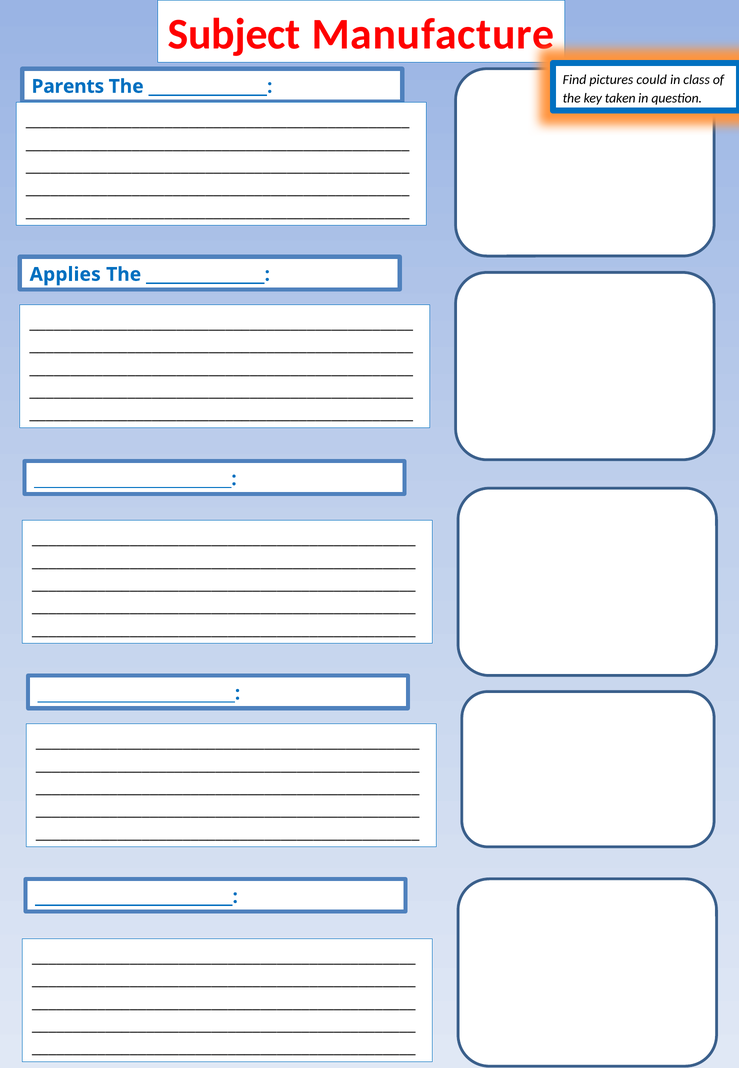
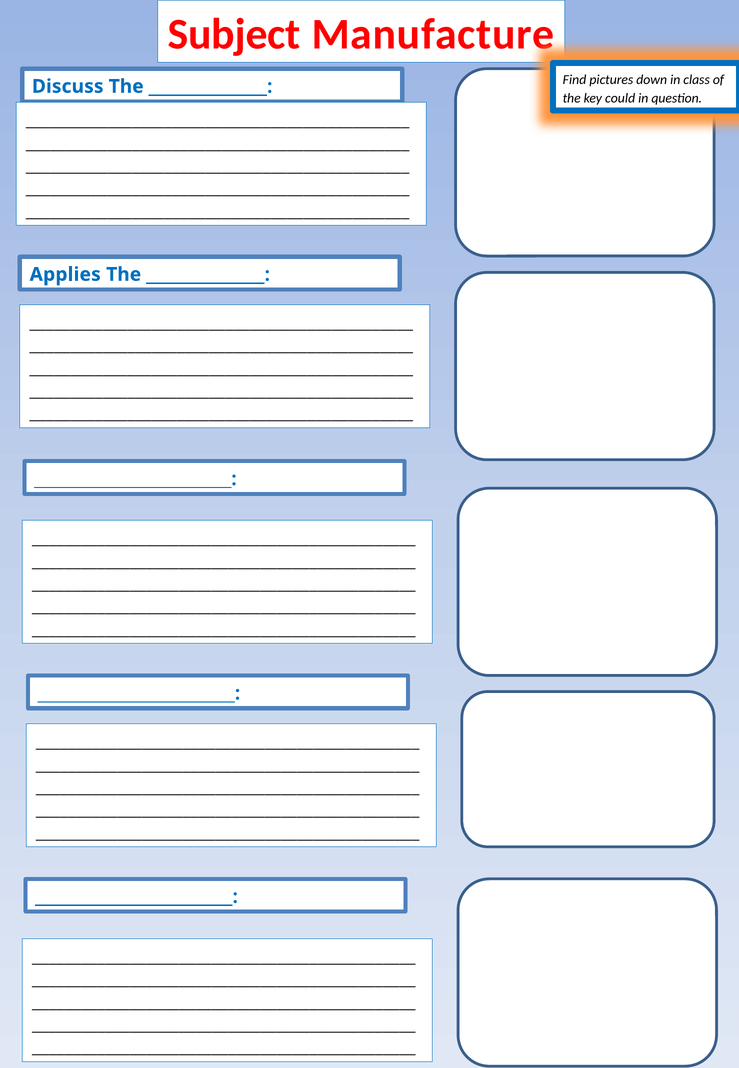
could: could -> down
Parents: Parents -> Discuss
taken: taken -> could
